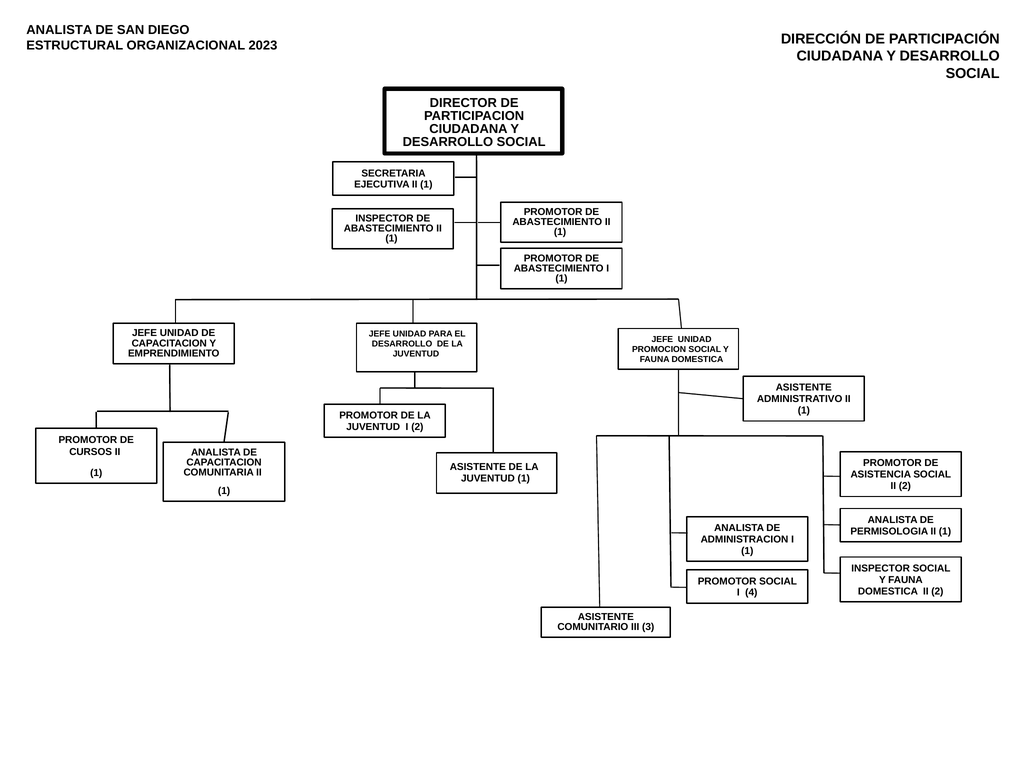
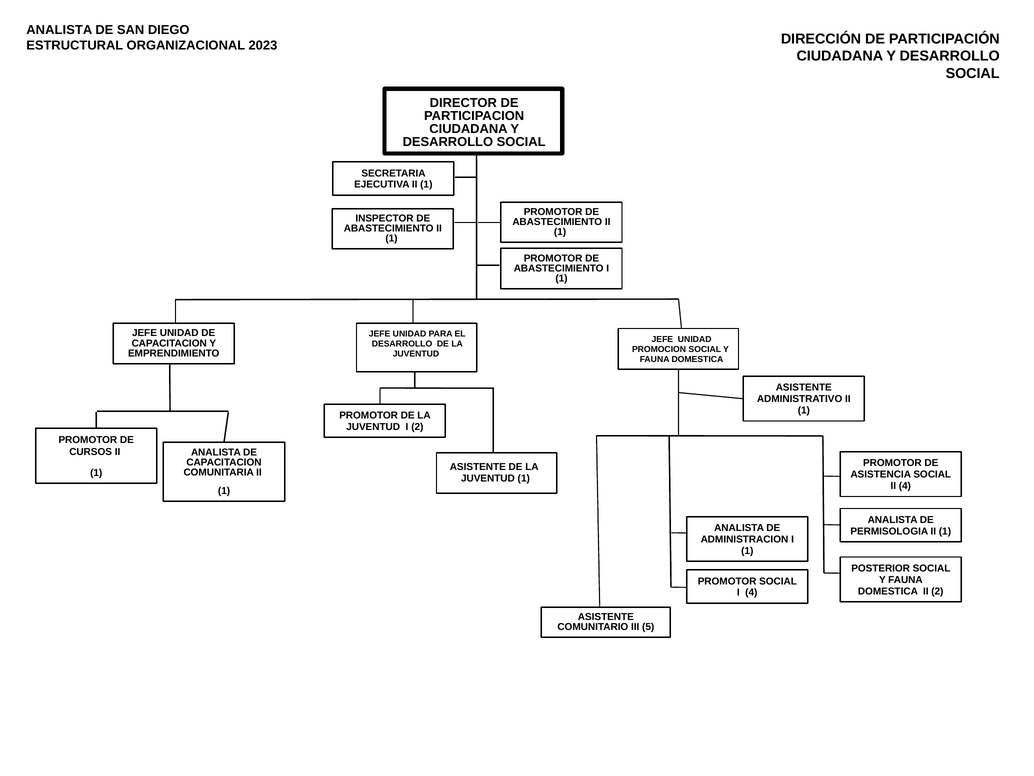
2 at (905, 486): 2 -> 4
INSPECTOR at (881, 568): INSPECTOR -> POSTERIOR
3: 3 -> 5
